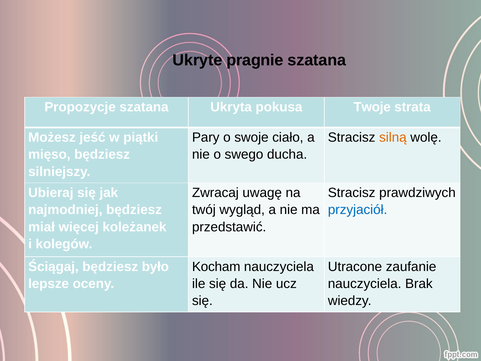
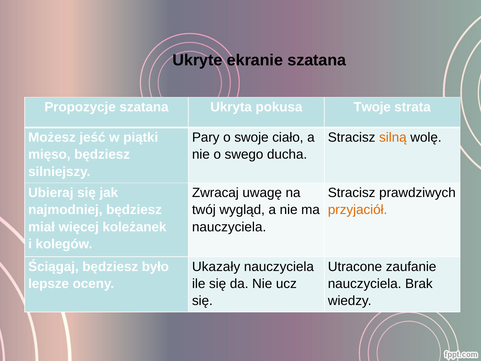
pragnie: pragnie -> ekranie
przyjaciół colour: blue -> orange
przedstawić at (229, 227): przedstawić -> nauczyciela
Kocham: Kocham -> Ukazały
